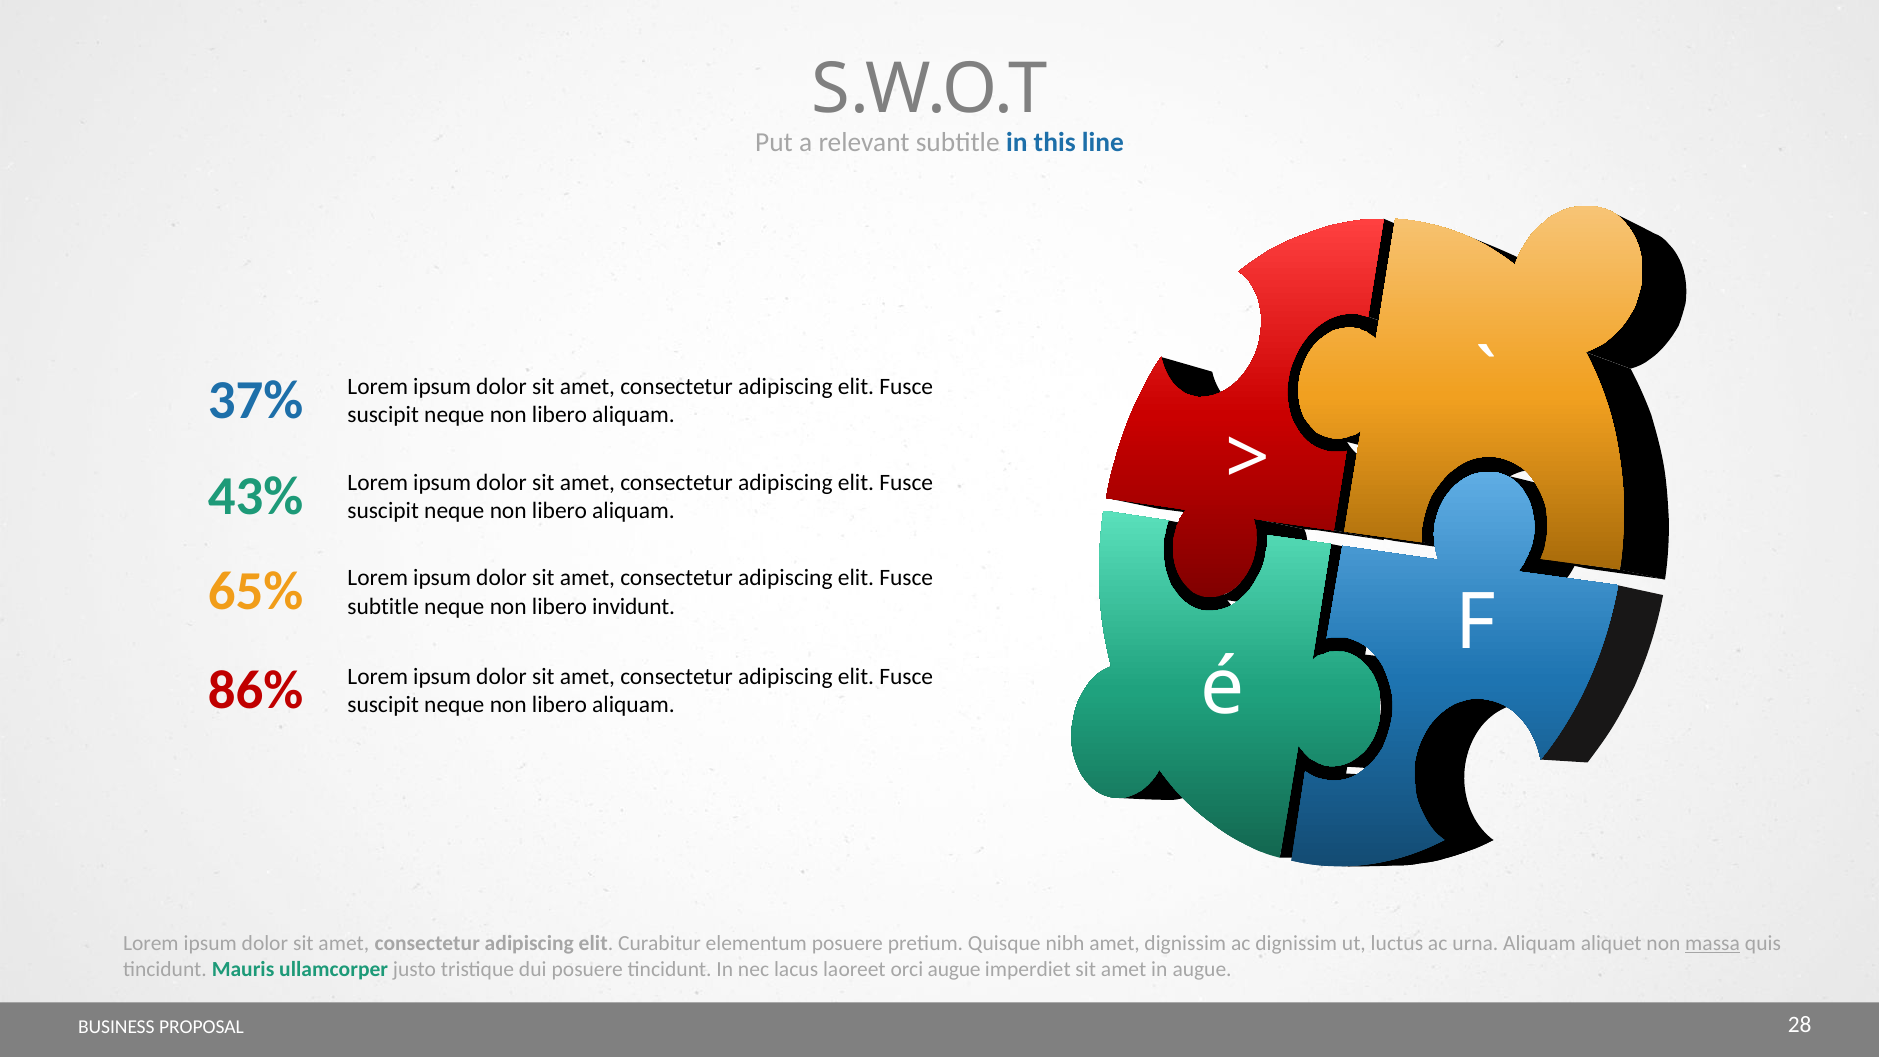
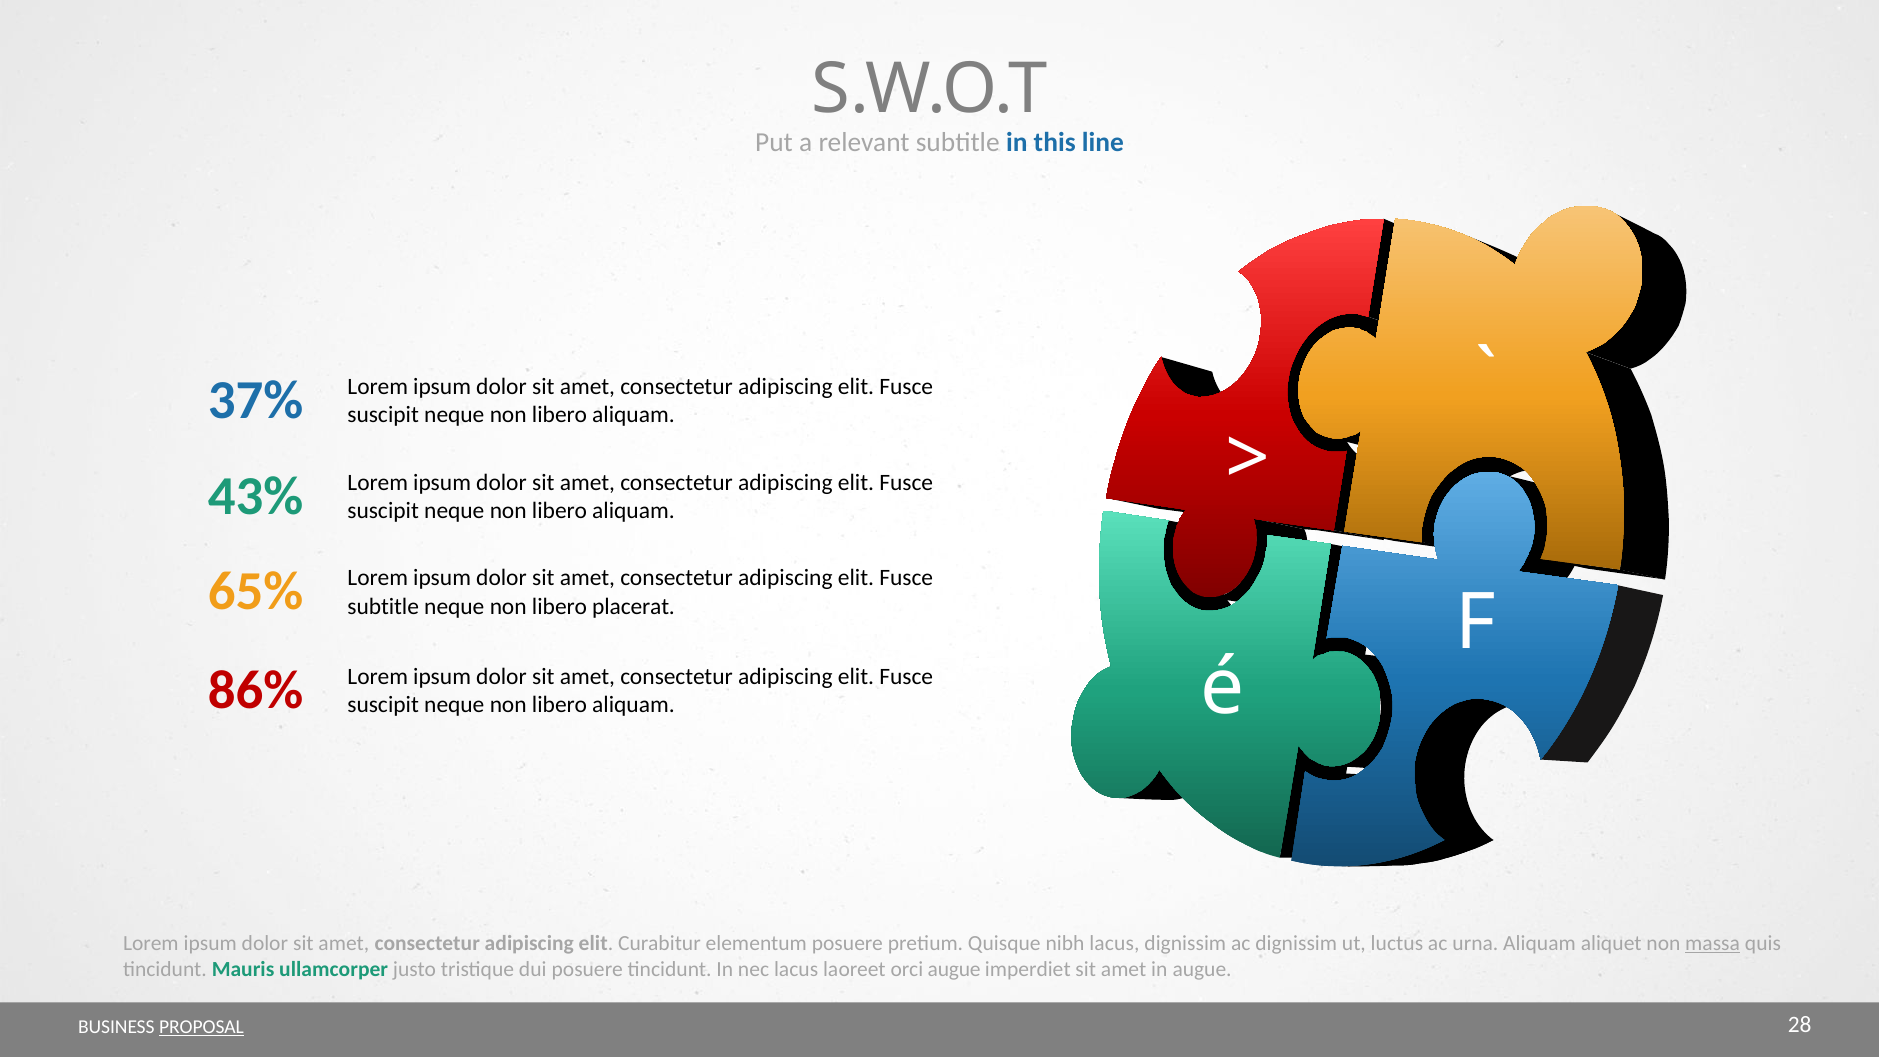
invidunt: invidunt -> placerat
nibh amet: amet -> lacus
PROPOSAL underline: none -> present
